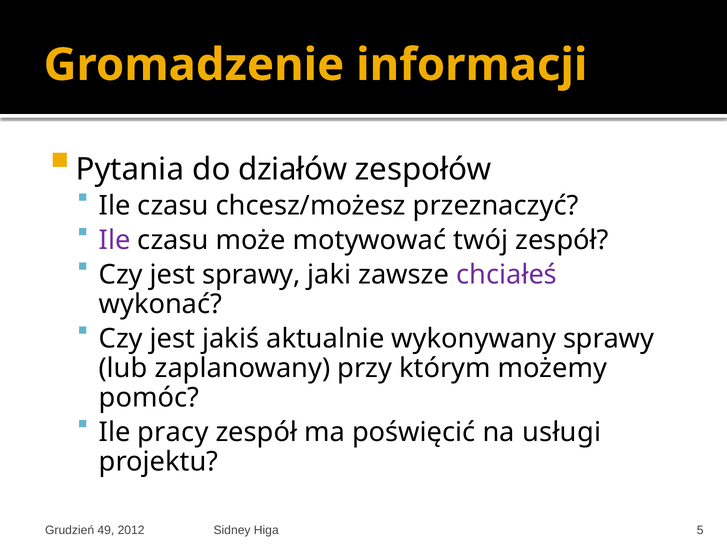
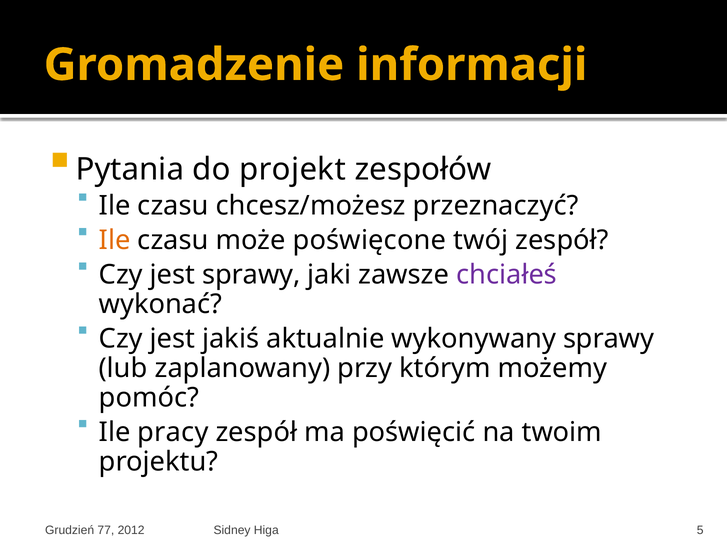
działów: działów -> projekt
Ile at (115, 240) colour: purple -> orange
motywować: motywować -> poświęcone
usługi: usługi -> twoim
49: 49 -> 77
